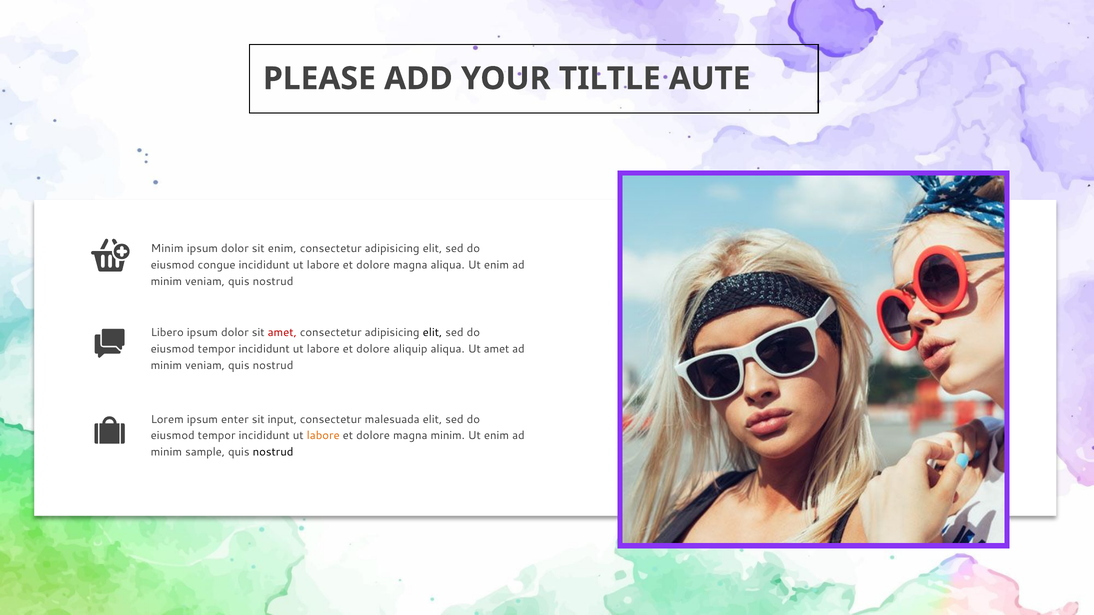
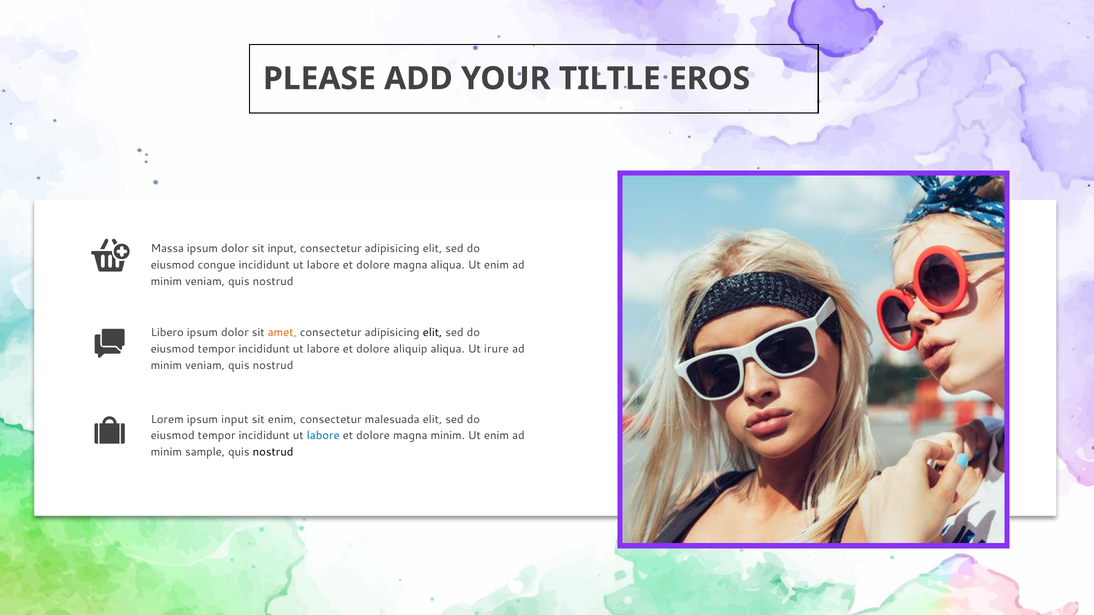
AUTE: AUTE -> EROS
Minim at (167, 249): Minim -> Massa
sit enim: enim -> input
amet at (282, 333) colour: red -> orange
Ut amet: amet -> irure
ipsum enter: enter -> input
sit input: input -> enim
labore at (323, 436) colour: orange -> blue
